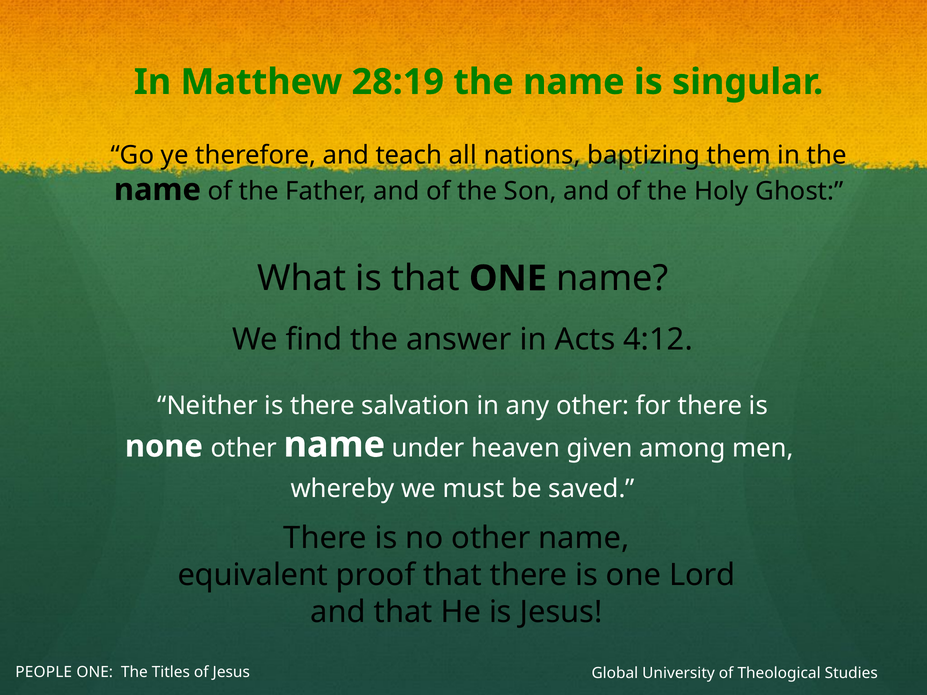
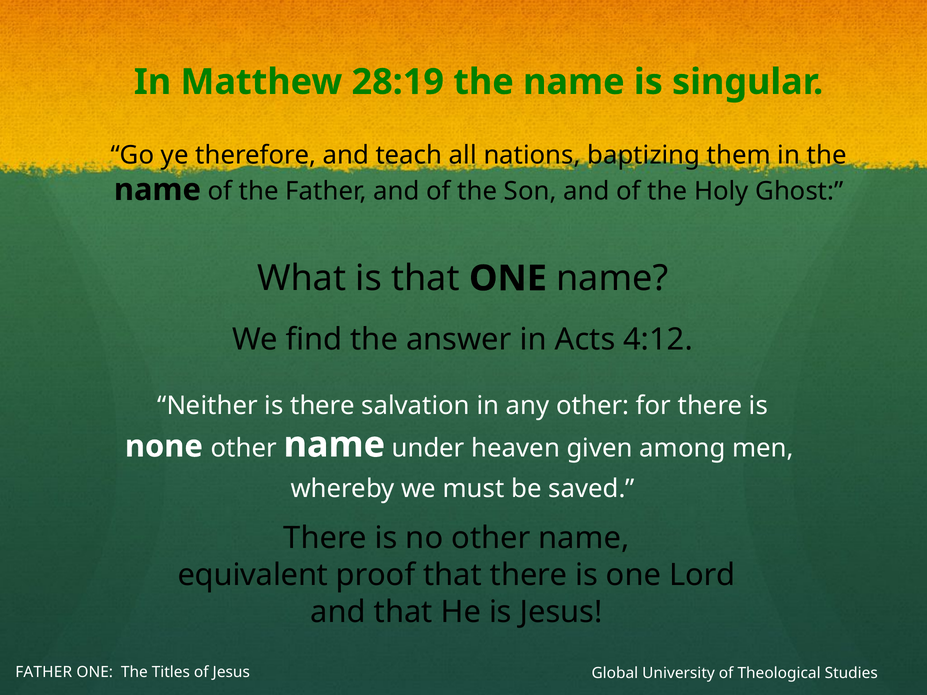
PEOPLE at (44, 673): PEOPLE -> FATHER
